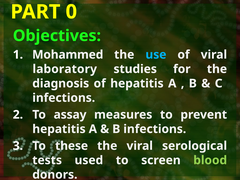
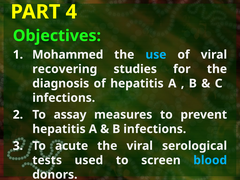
PART 0: 0 -> 4
laboratory: laboratory -> recovering
these: these -> acute
blood colour: light green -> light blue
